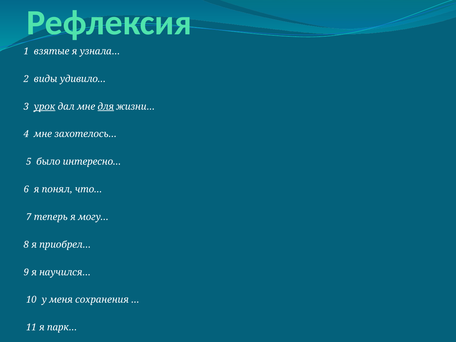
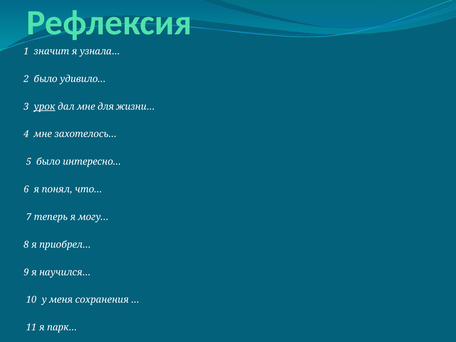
взятые: взятые -> значит
2 виды: виды -> было
для underline: present -> none
